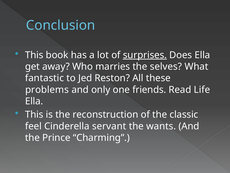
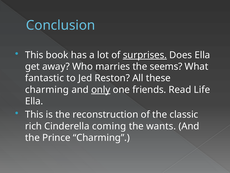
selves: selves -> seems
problems at (47, 89): problems -> charming
only underline: none -> present
feel: feel -> rich
servant: servant -> coming
